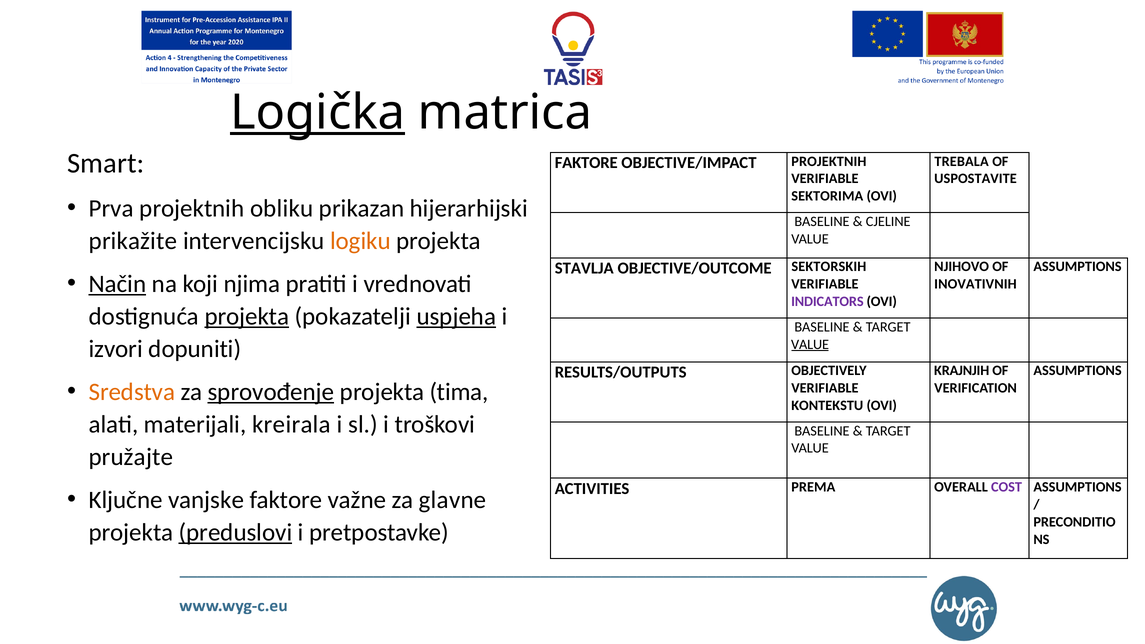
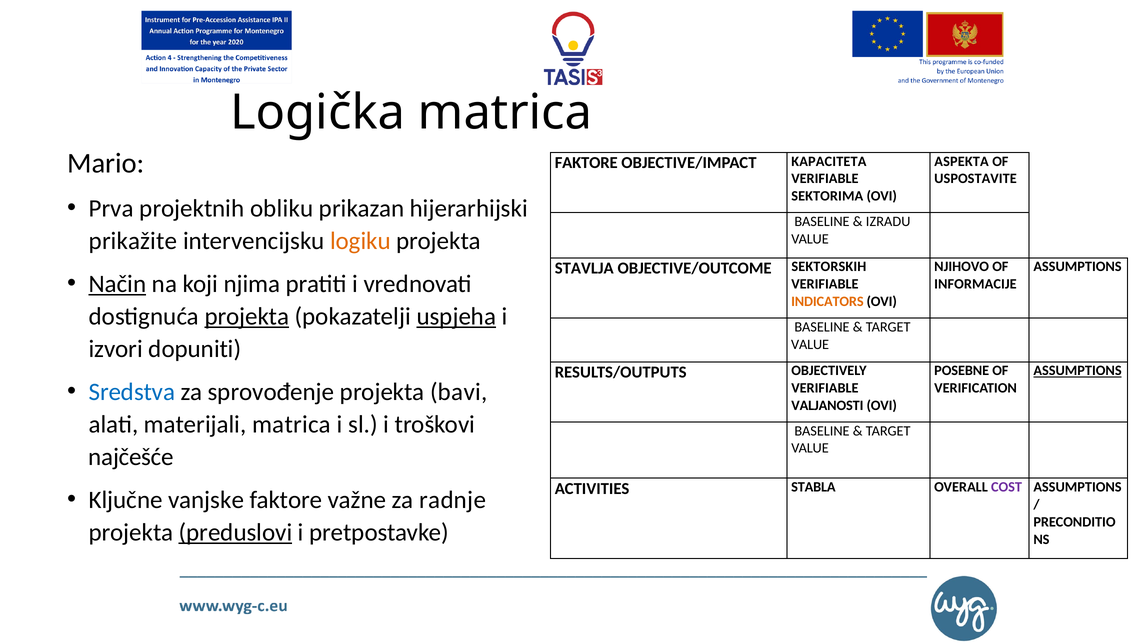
Logička underline: present -> none
Smart: Smart -> Mario
TREBALA: TREBALA -> ASPEKTA
OBJECTIVE/IMPACT PROJEKTNIH: PROJEKTNIH -> KAPACITETA
CJELINE: CJELINE -> IZRADU
INOVATIVNIH: INOVATIVNIH -> INFORMACIJE
INDICATORS colour: purple -> orange
VALUE at (810, 344) underline: present -> none
KRAJNJIH: KRAJNJIH -> POSEBNE
ASSUMPTIONS at (1078, 371) underline: none -> present
Sredstva colour: orange -> blue
sprovođenje underline: present -> none
tima: tima -> bavi
KONTEKSTU: KONTEKSTU -> VALJANOSTI
materijali kreirala: kreirala -> matrica
pružajte: pružajte -> najčešće
PREMA: PREMA -> STABLA
glavne: glavne -> radnje
